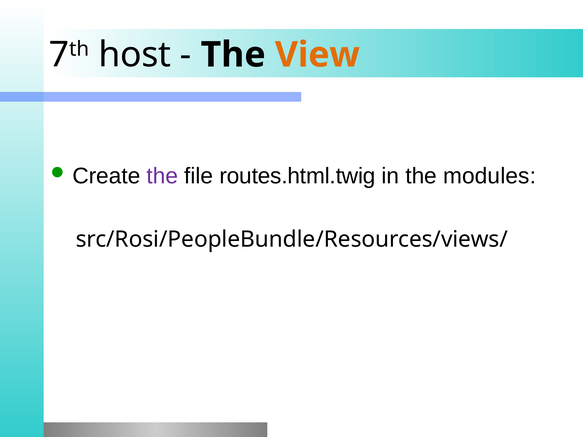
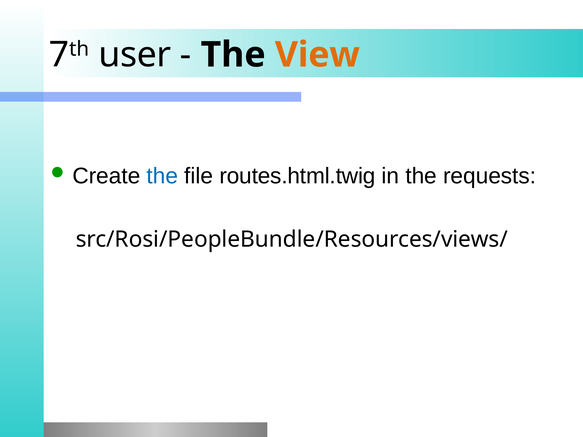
host: host -> user
the at (162, 176) colour: purple -> blue
modules: modules -> requests
